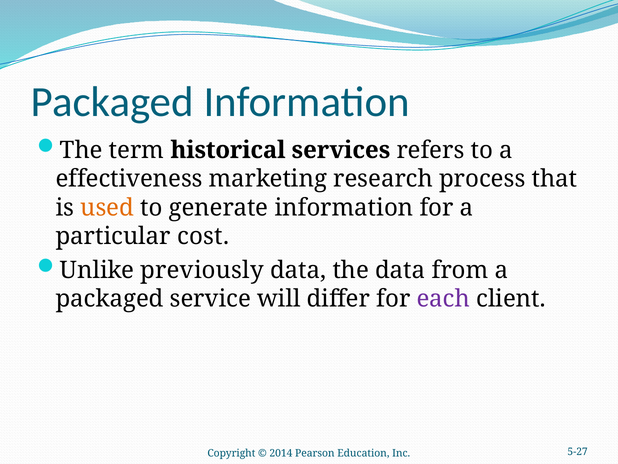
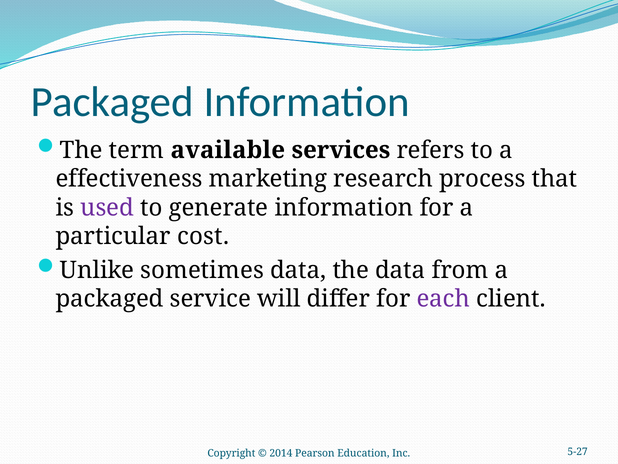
historical: historical -> available
used colour: orange -> purple
previously: previously -> sometimes
